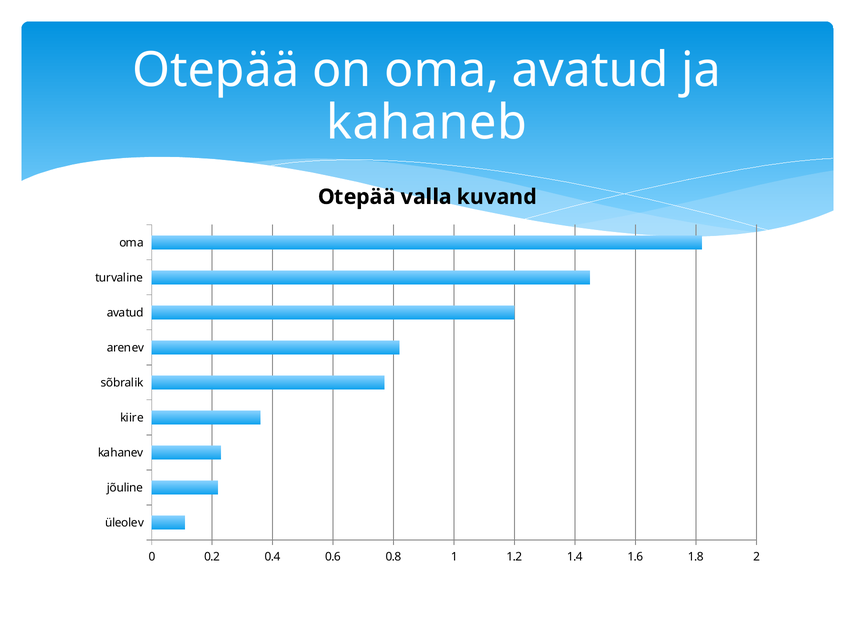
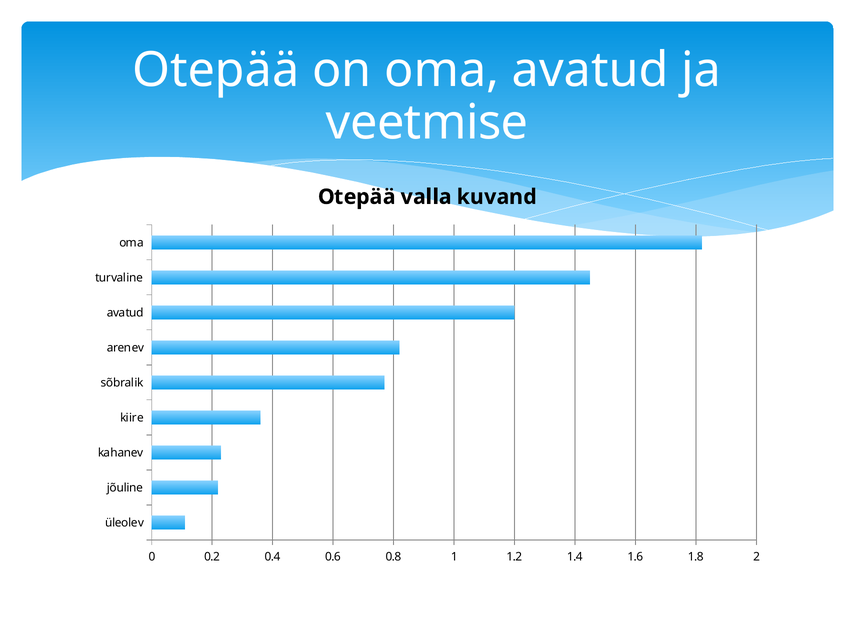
kahaneb: kahaneb -> veetmise
